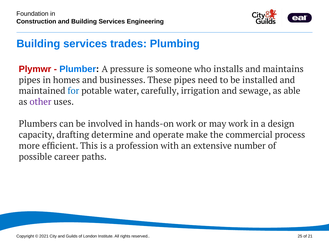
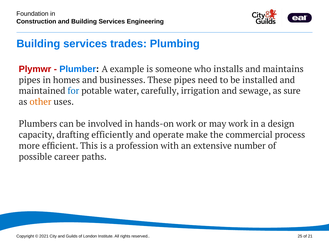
pressure: pressure -> example
able: able -> sure
other colour: purple -> orange
determine: determine -> efficiently
